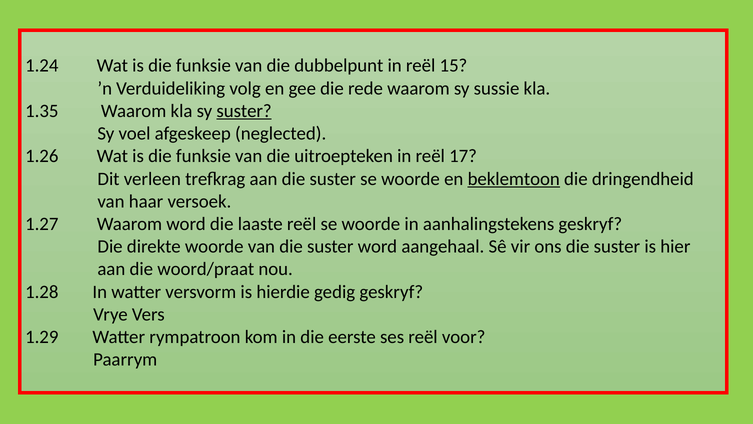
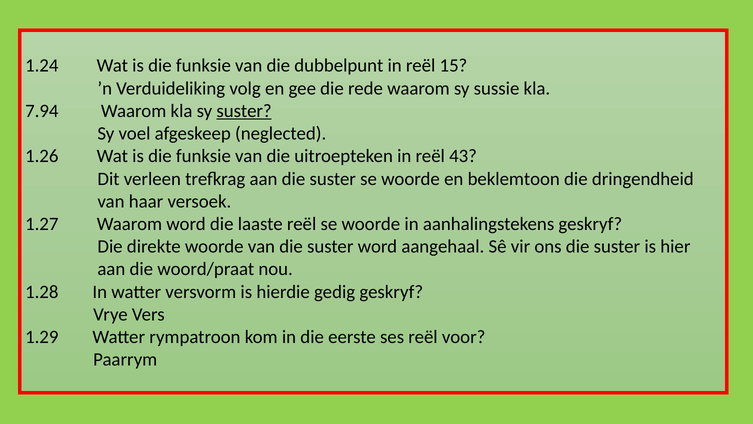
1.35: 1.35 -> 7.94
17: 17 -> 43
beklemtoon underline: present -> none
